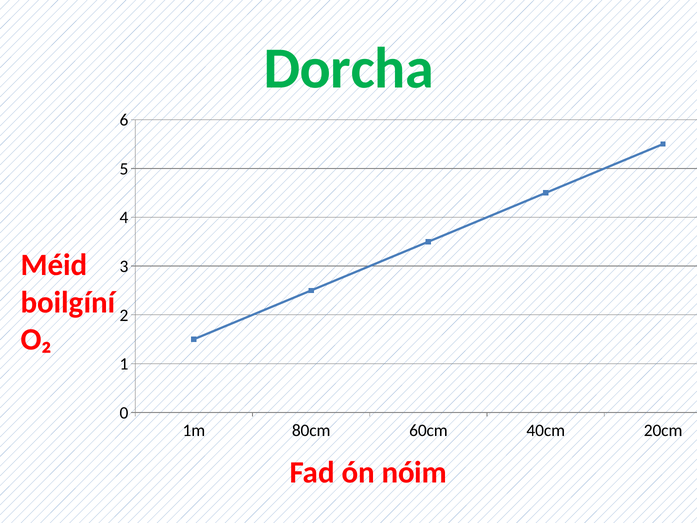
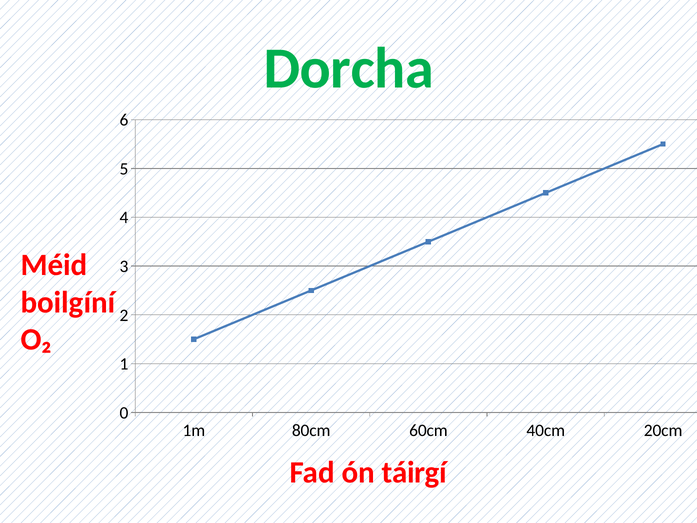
nóim: nóim -> táirgí
